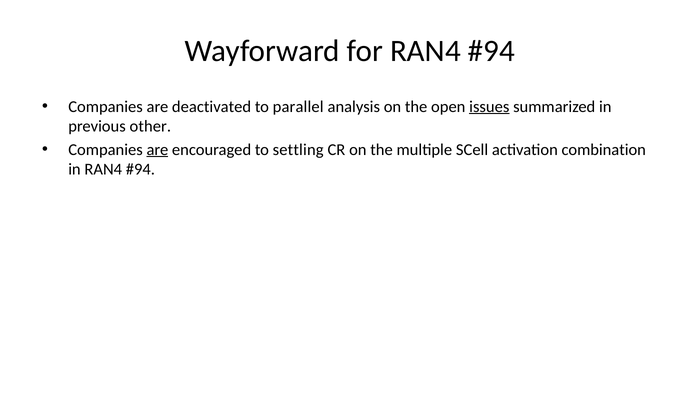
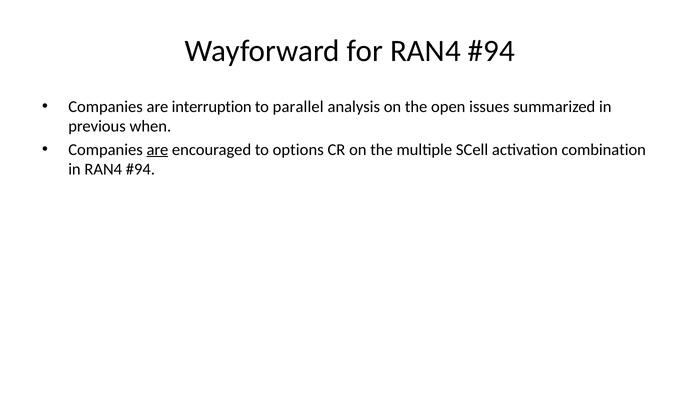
deactivated: deactivated -> interruption
issues underline: present -> none
other: other -> when
settling: settling -> options
